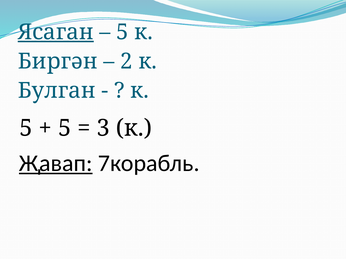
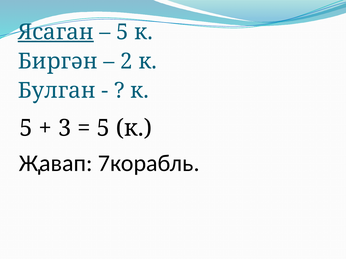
5 at (65, 128): 5 -> 3
3 at (103, 128): 3 -> 5
Җавап underline: present -> none
